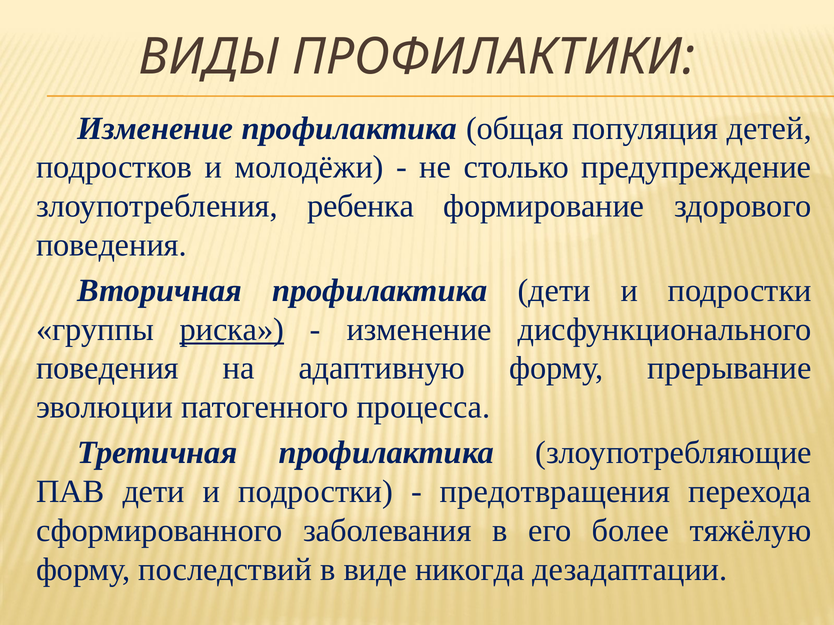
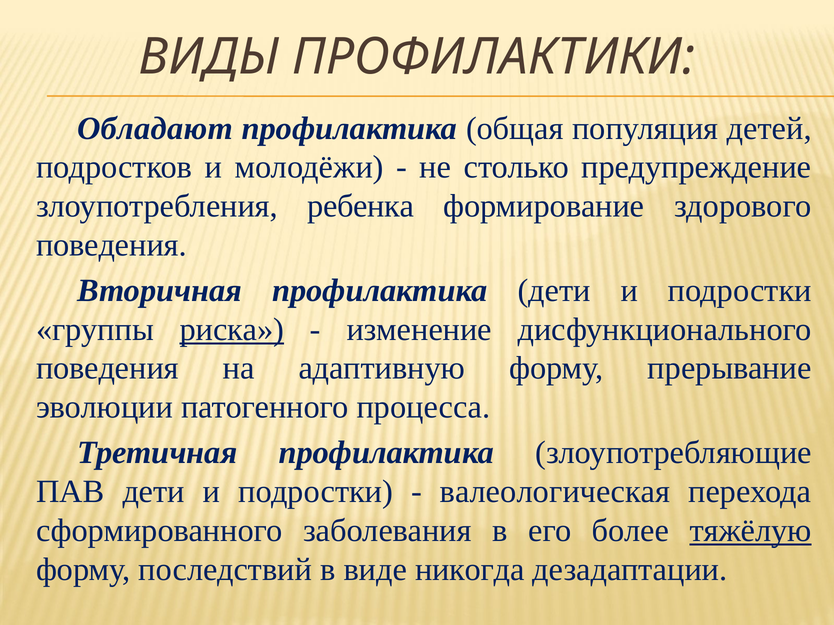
Изменение at (155, 128): Изменение -> Обладают
предотвращения: предотвращения -> валеологическая
тяжёлую underline: none -> present
